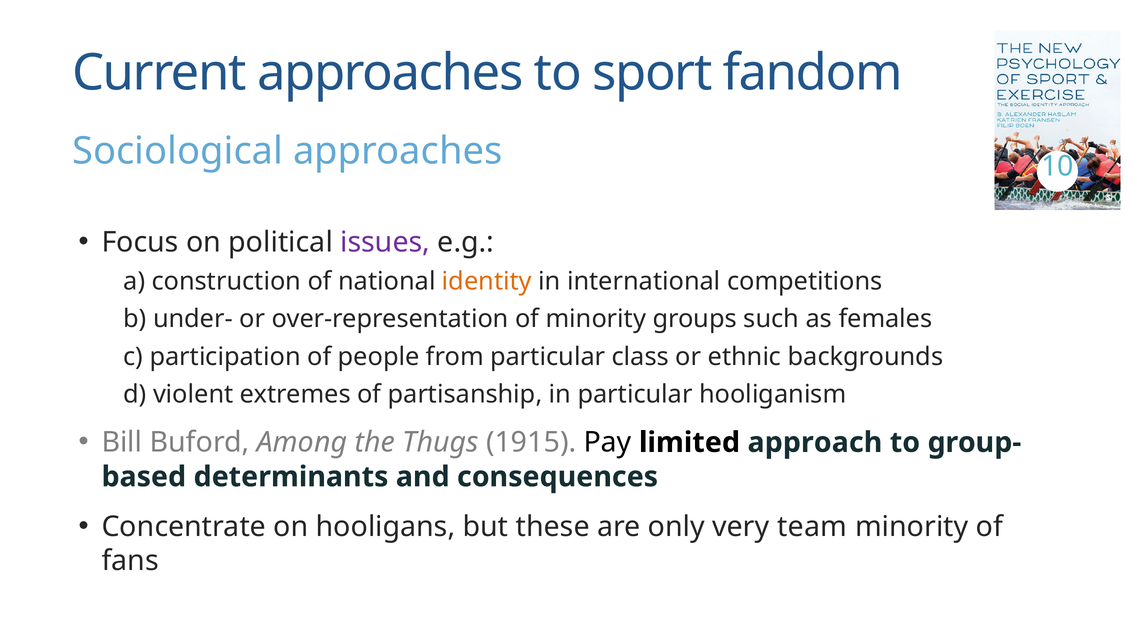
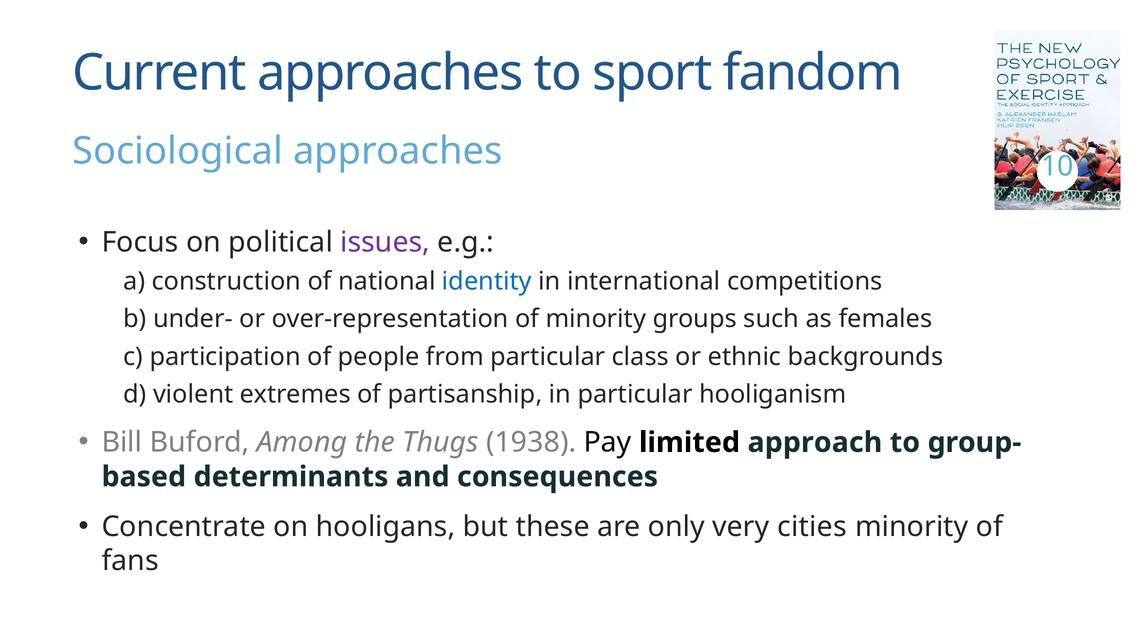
identity colour: orange -> blue
1915: 1915 -> 1938
team: team -> cities
